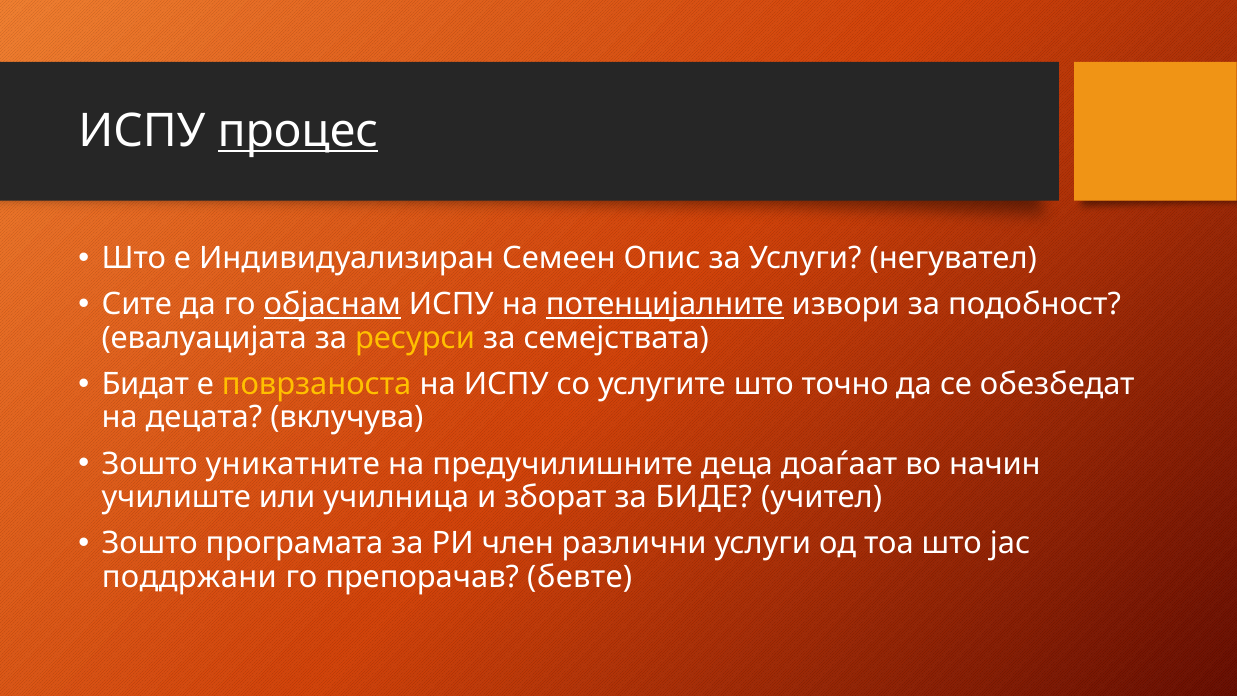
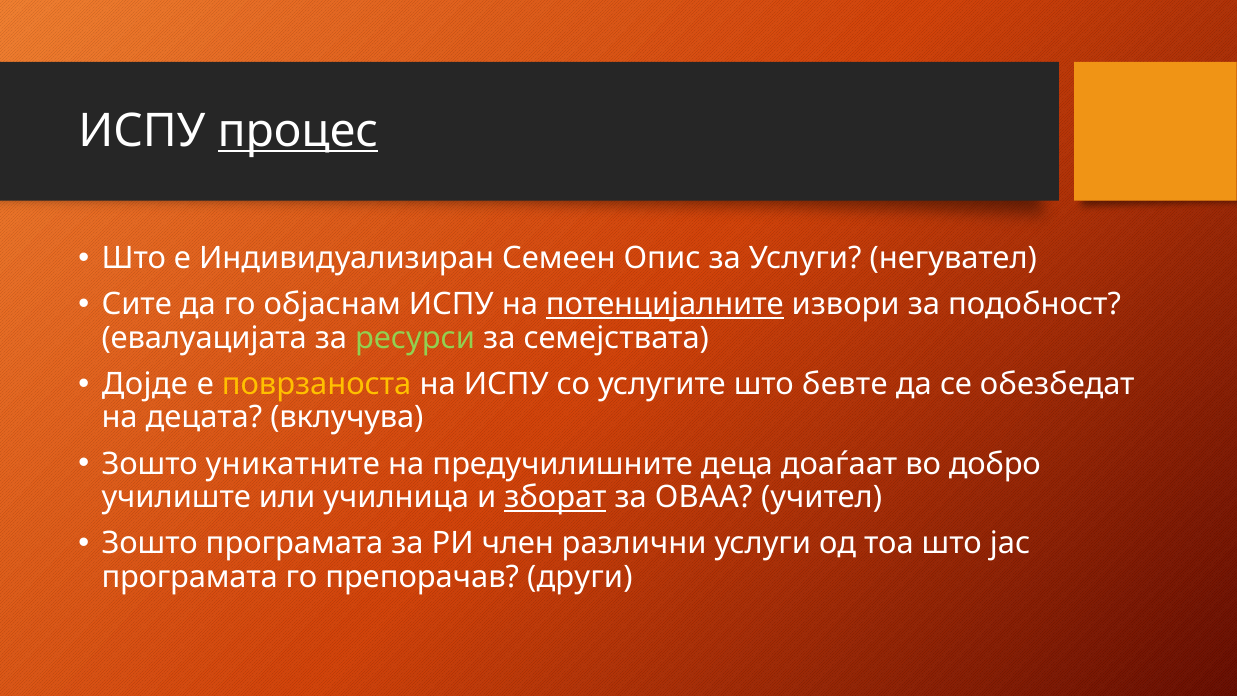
објаснам underline: present -> none
ресурси colour: yellow -> light green
Бидат: Бидат -> Дојде
точно: точно -> бевте
начин: начин -> добро
зборат underline: none -> present
БИДЕ: БИДЕ -> ОВАА
поддржани at (189, 577): поддржани -> програмата
бевте: бевте -> други
